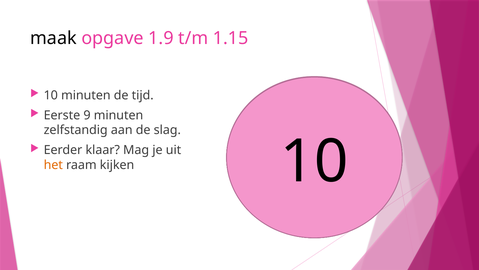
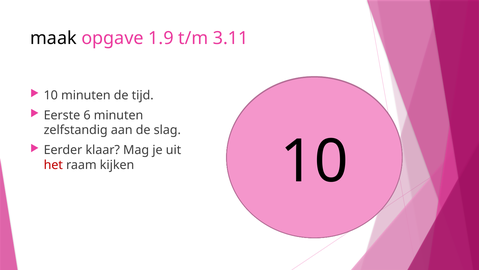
1.15: 1.15 -> 3.11
9: 9 -> 6
het colour: orange -> red
